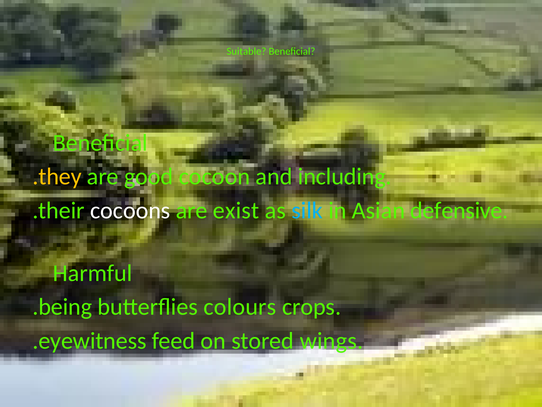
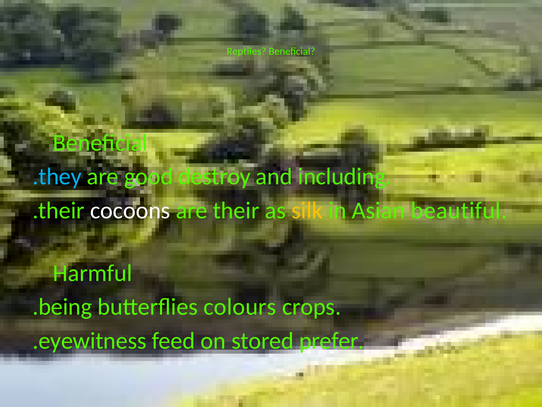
Suitable: Suitable -> Reptiles
.they colour: yellow -> light blue
cocoon: cocoon -> destroy
exist: exist -> their
silk colour: light blue -> yellow
defensive: defensive -> beautiful
wings: wings -> prefer
